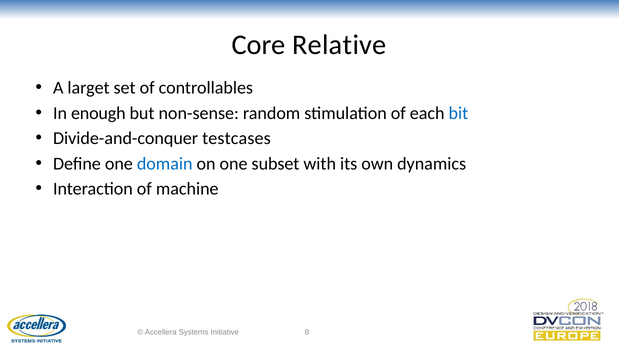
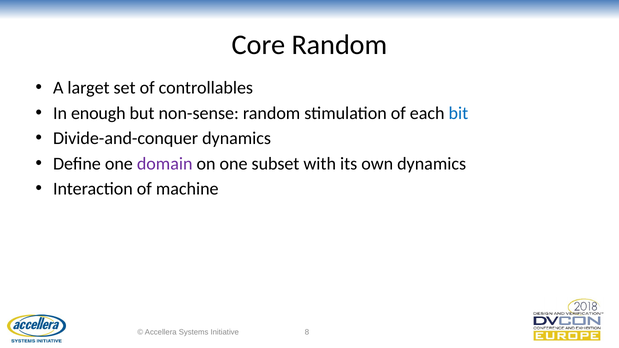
Core Relative: Relative -> Random
Divide-and-conquer testcases: testcases -> dynamics
domain colour: blue -> purple
